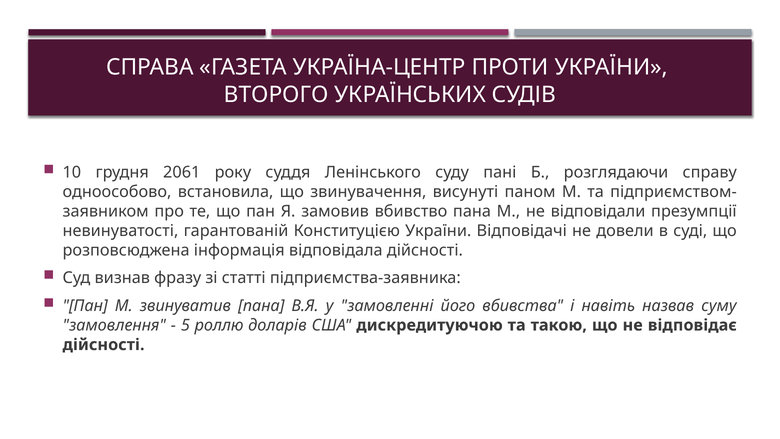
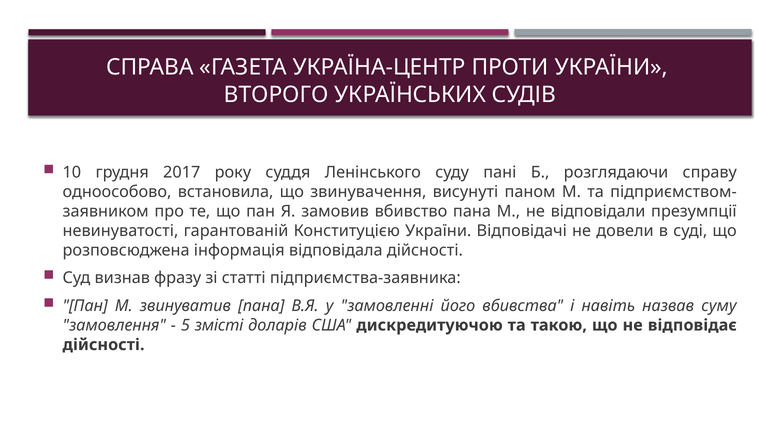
2061: 2061 -> 2017
роллю: роллю -> змісті
